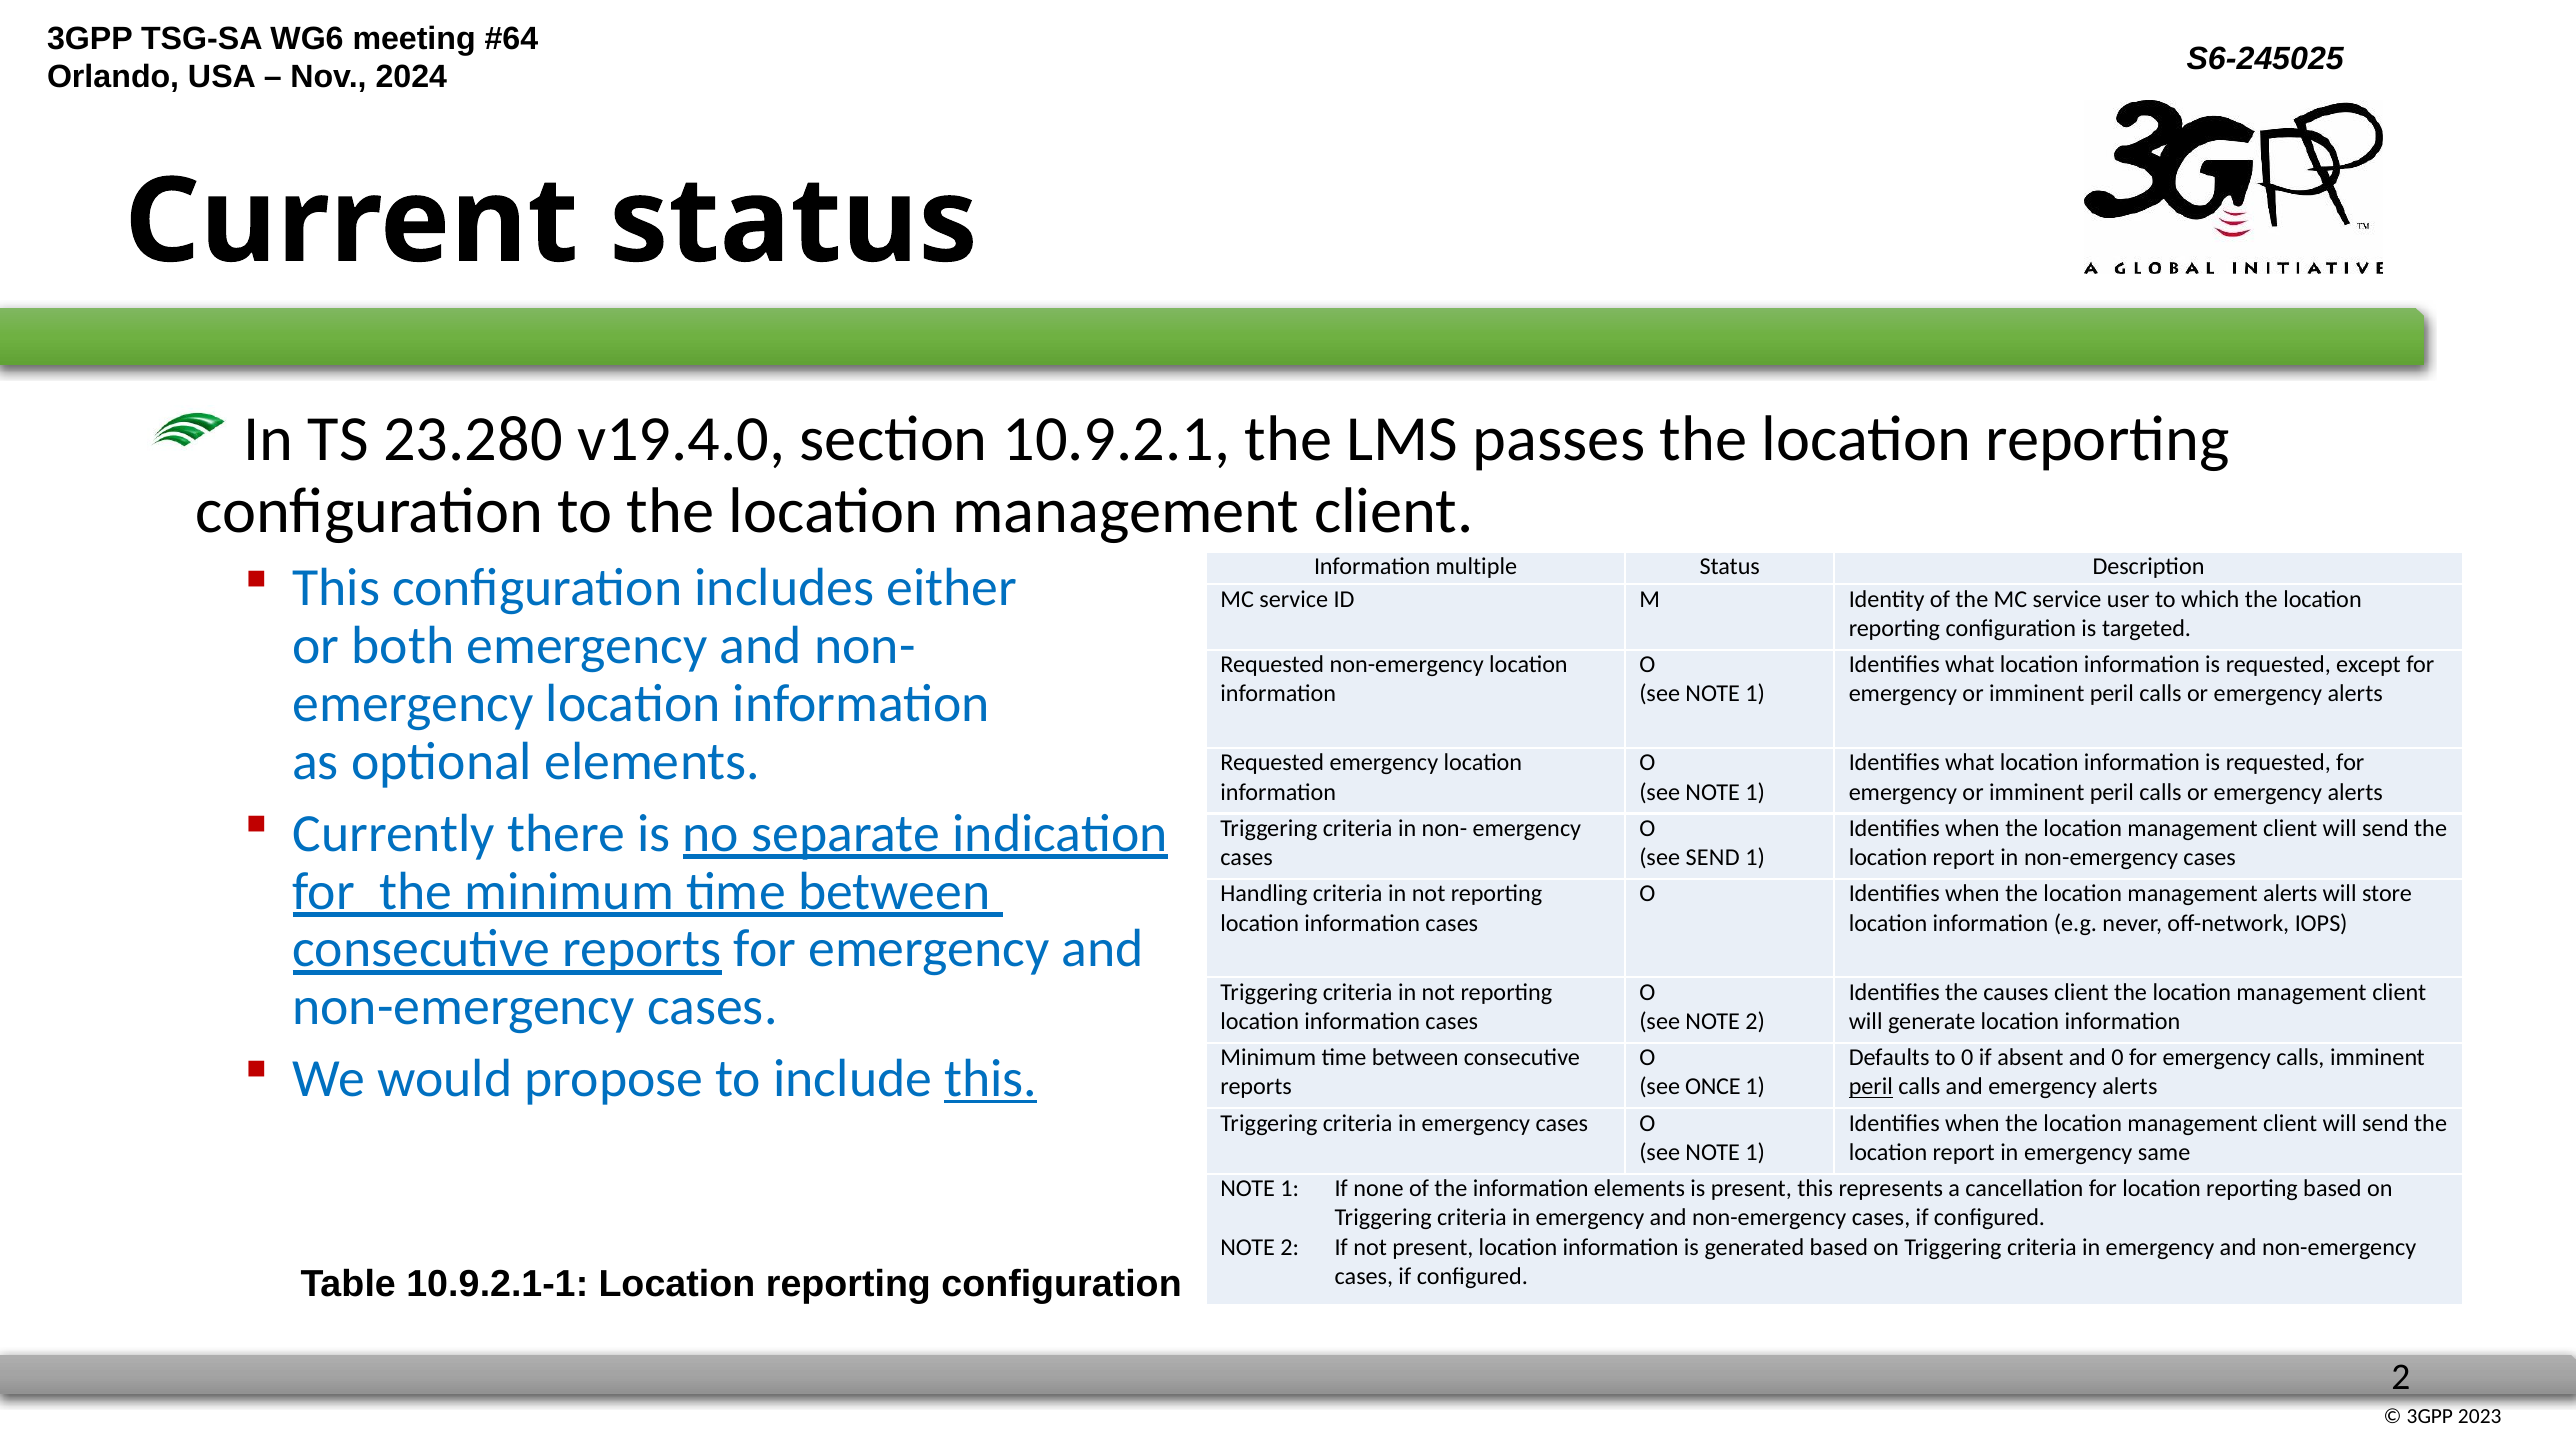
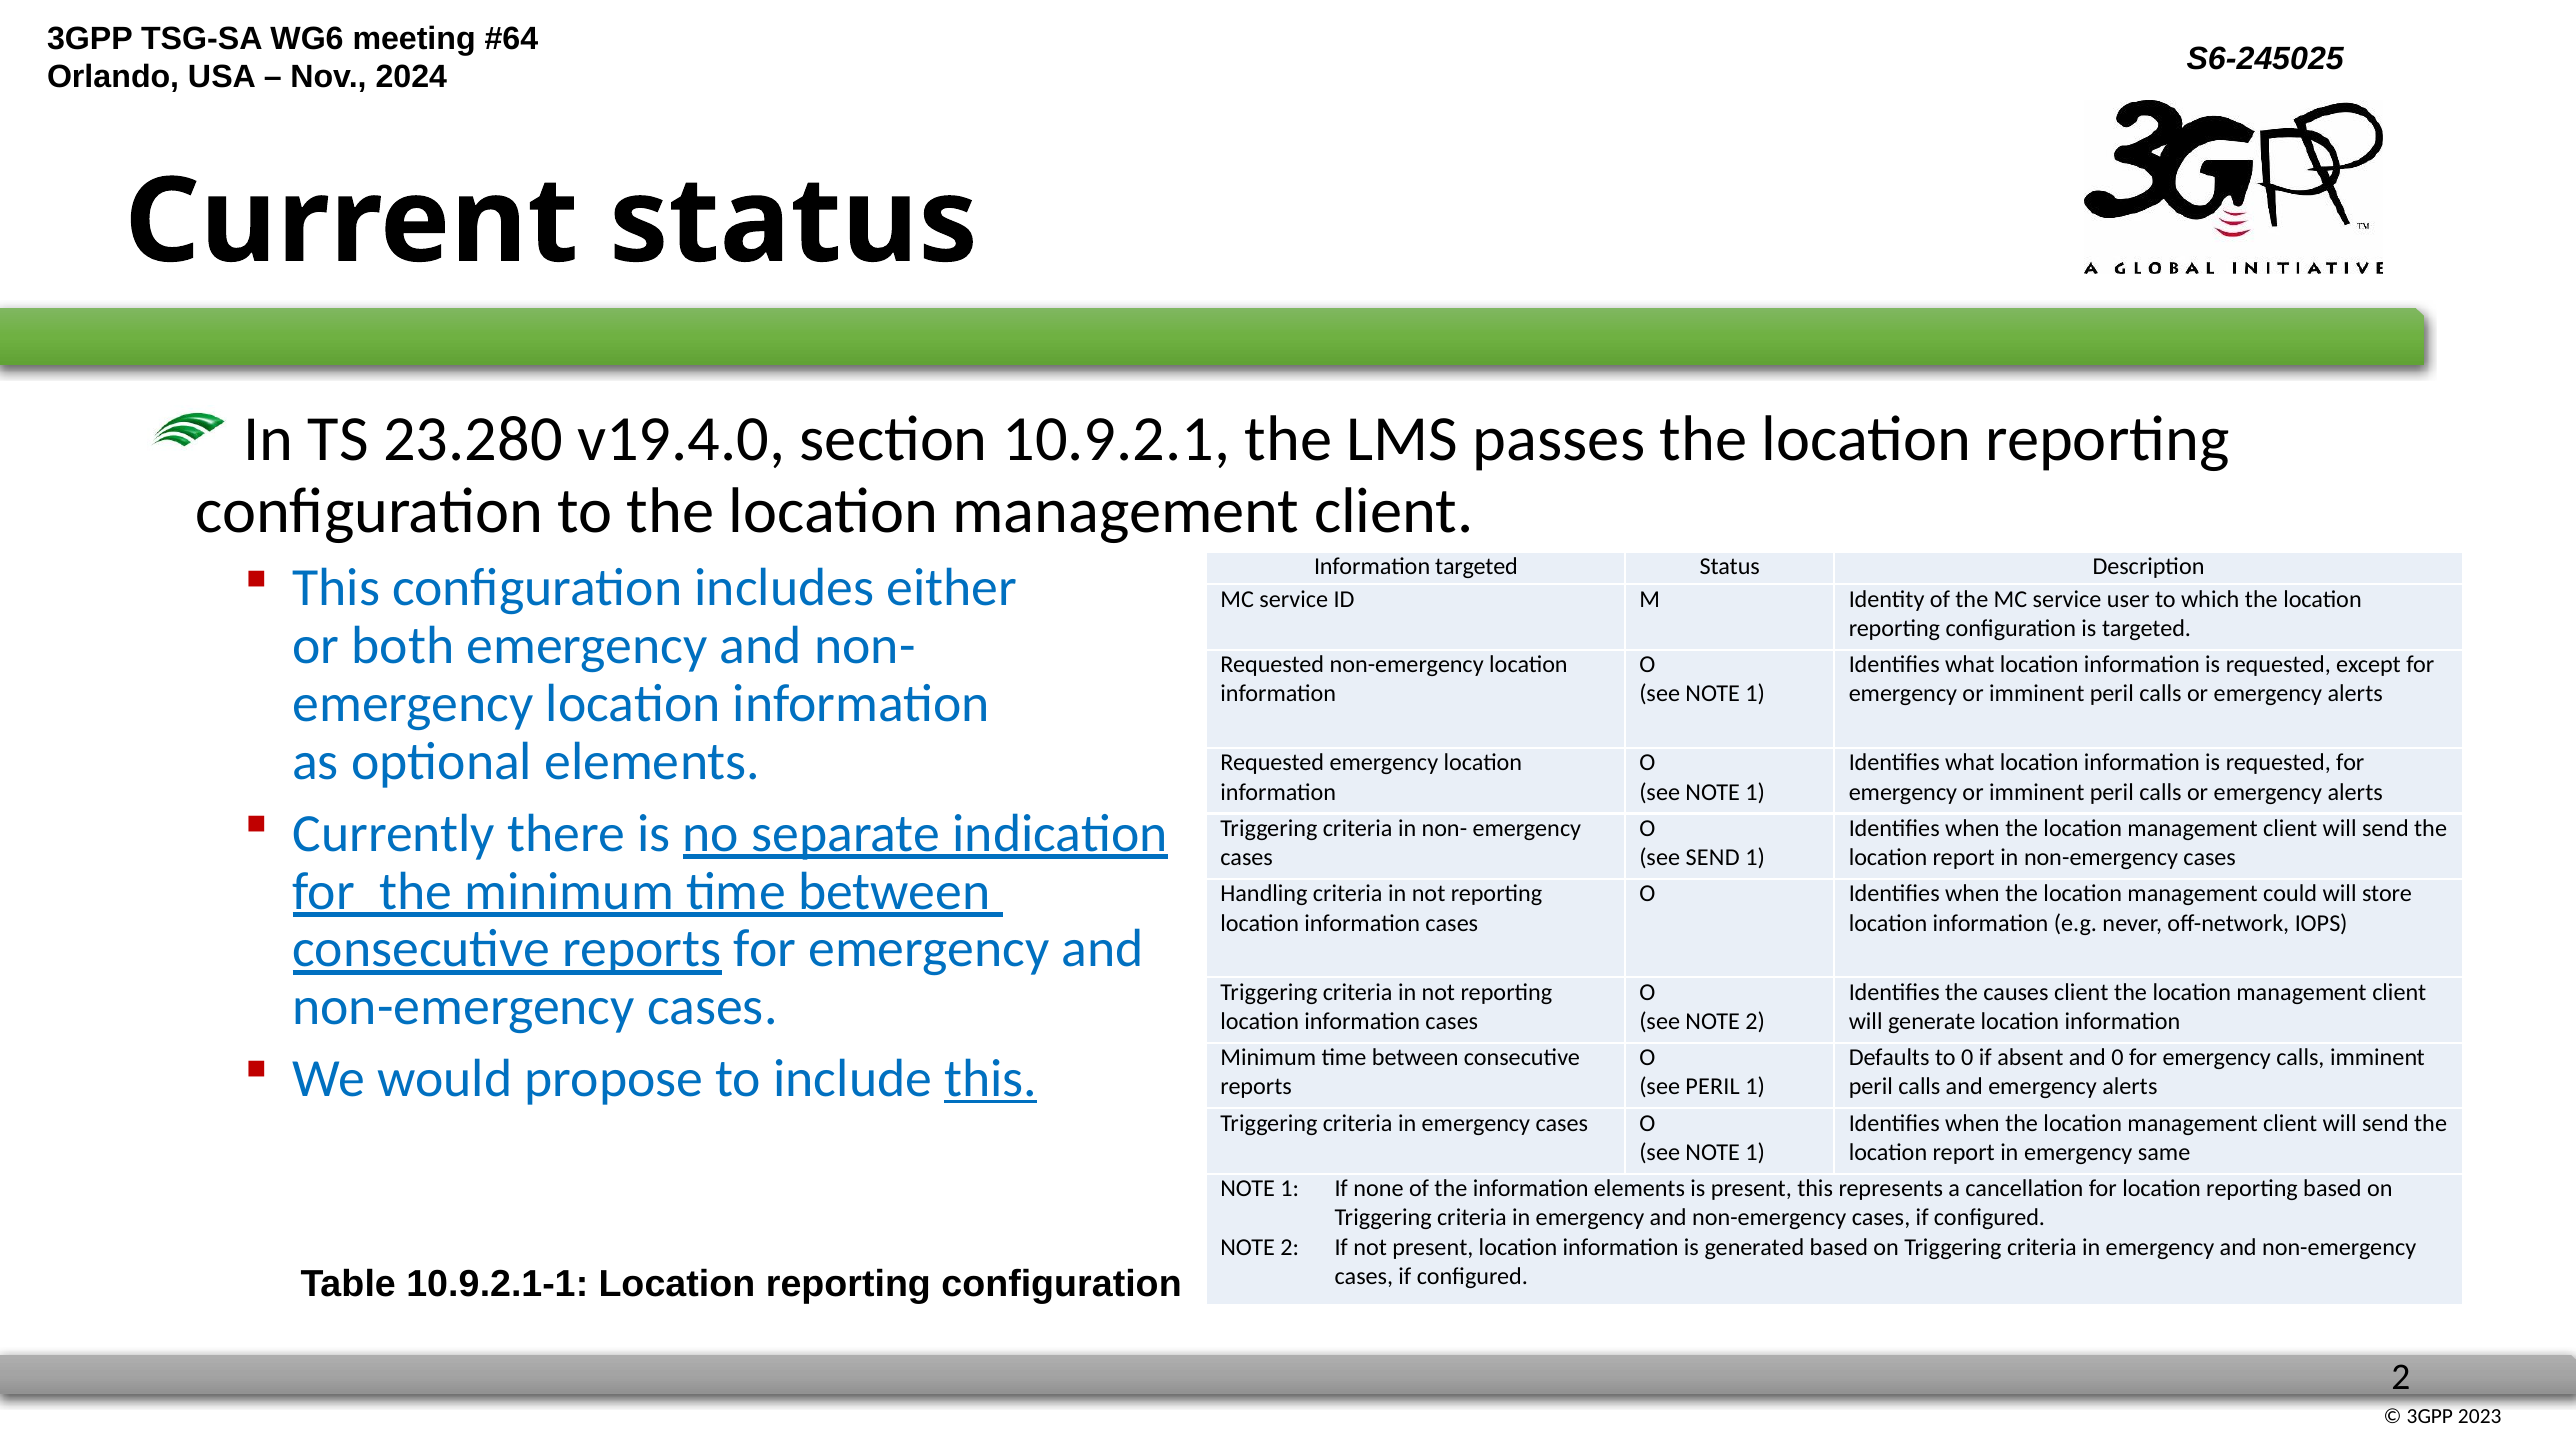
Information multiple: multiple -> targeted
management alerts: alerts -> could
see ONCE: ONCE -> PERIL
peril at (1871, 1087) underline: present -> none
